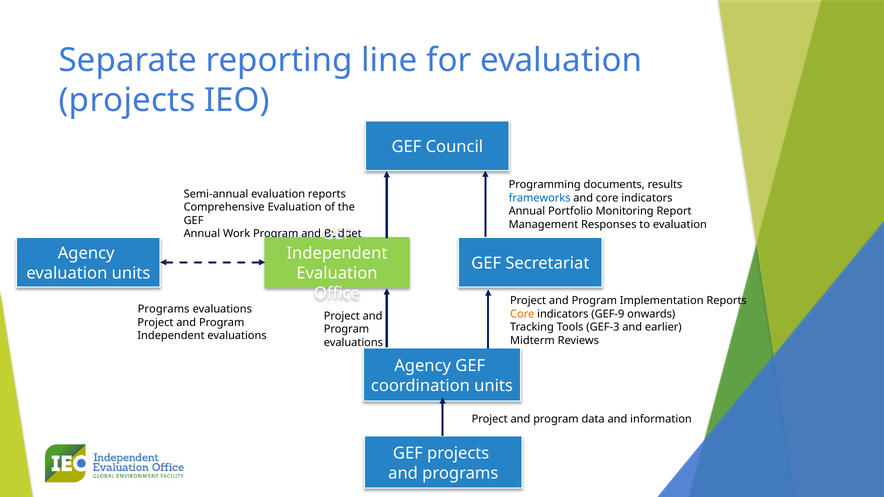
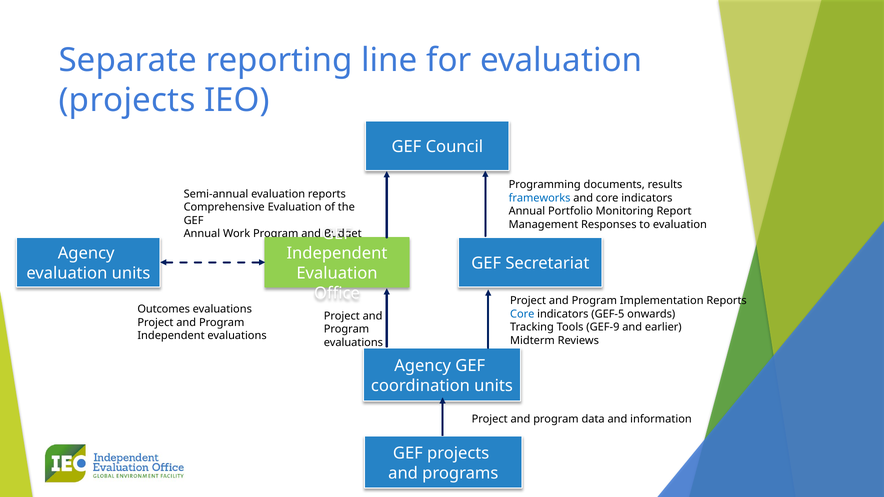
Programs at (164, 309): Programs -> Outcomes
Core at (522, 314) colour: orange -> blue
GEF-9: GEF-9 -> GEF-5
GEF-3: GEF-3 -> GEF-9
